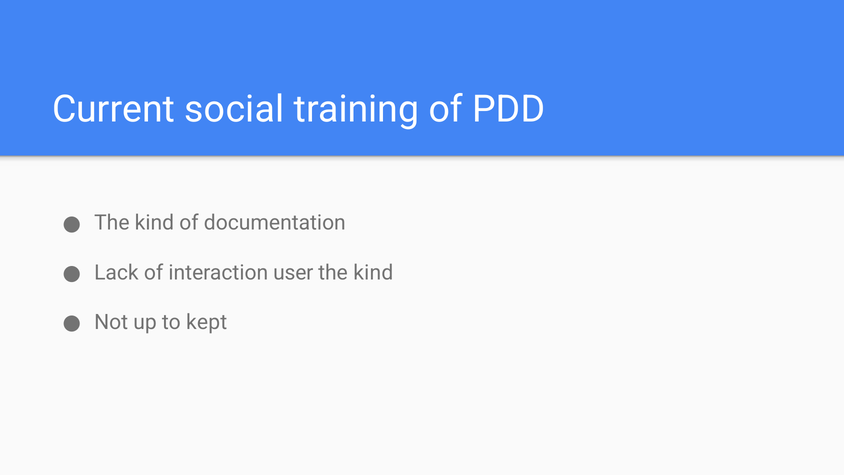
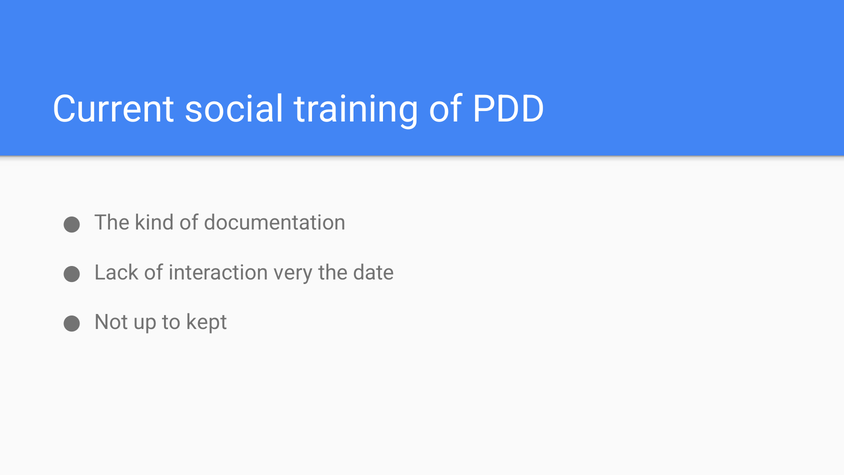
user: user -> very
kind at (373, 272): kind -> date
